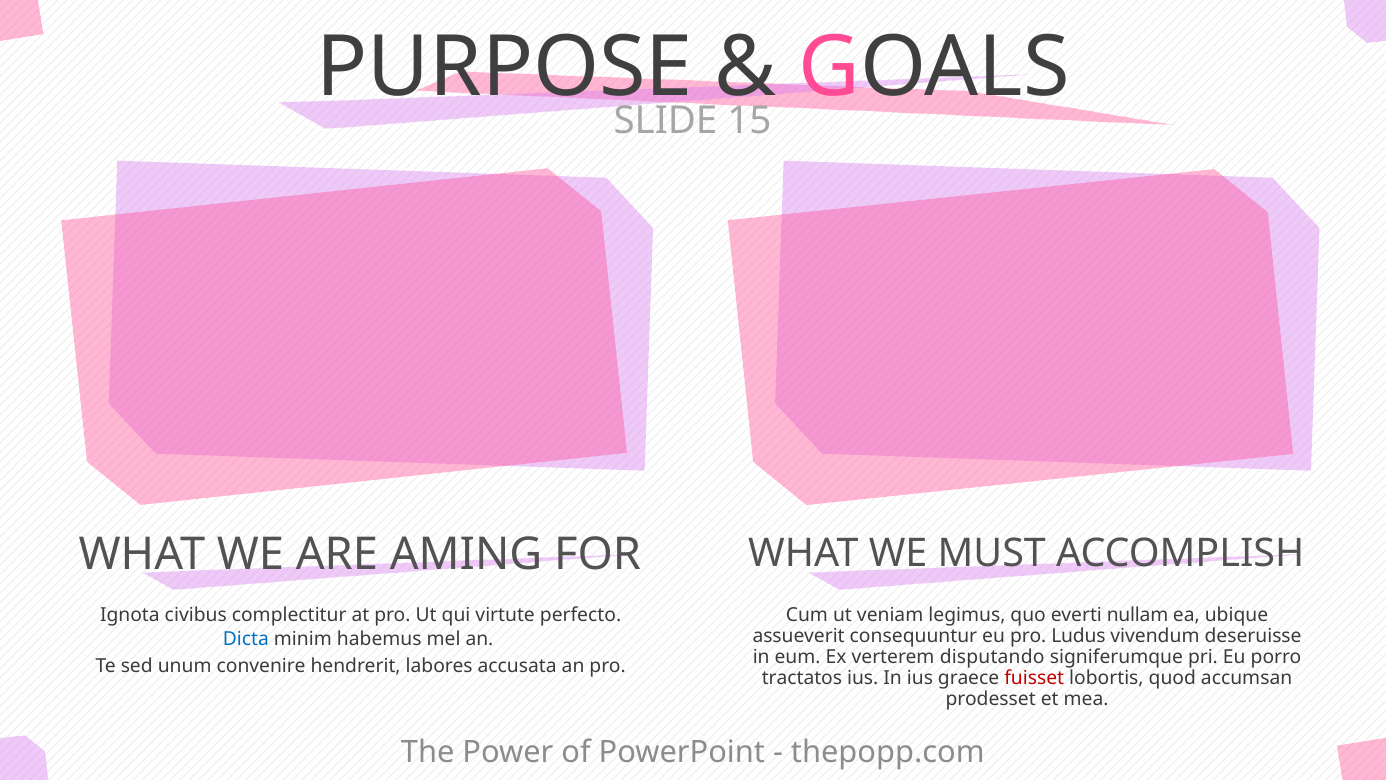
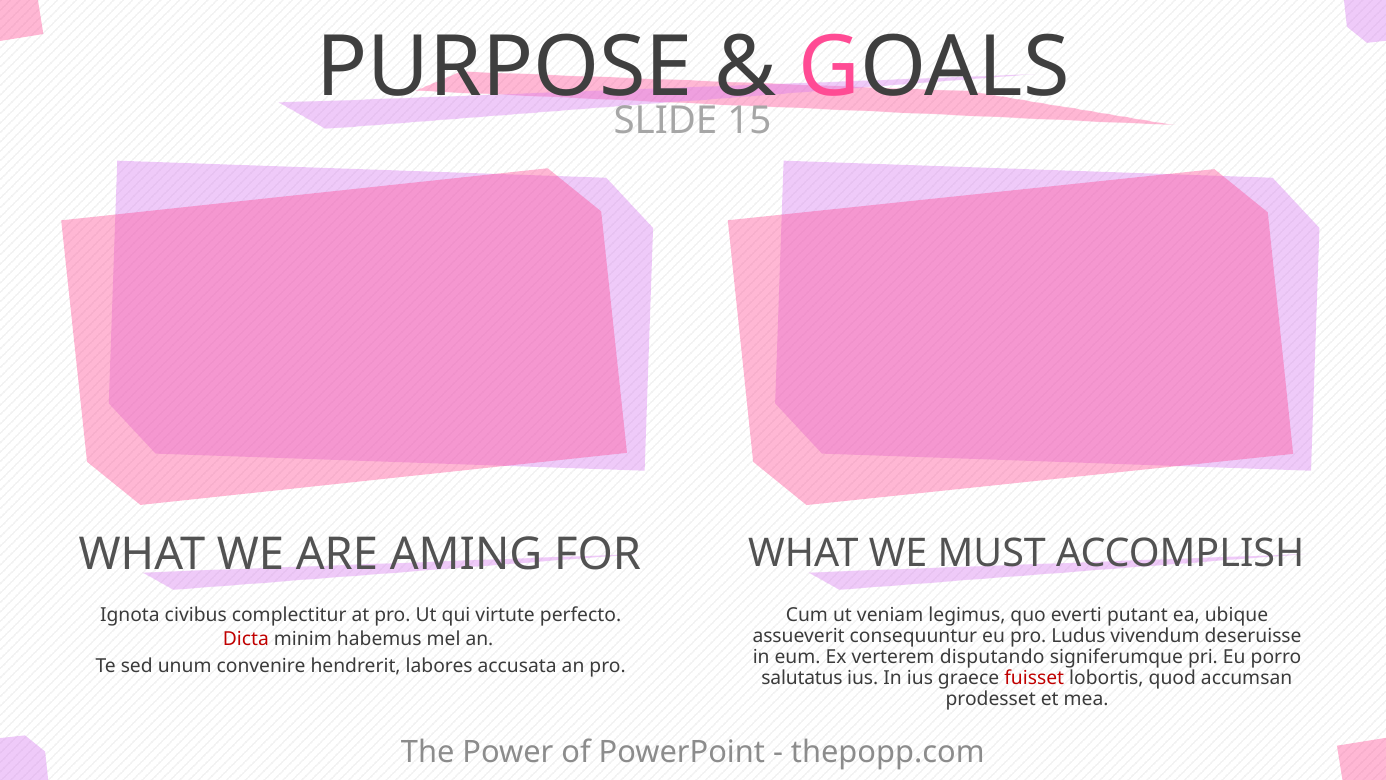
nullam: nullam -> putant
Dicta colour: blue -> red
tractatos: tractatos -> salutatus
